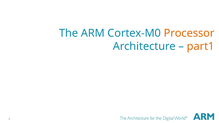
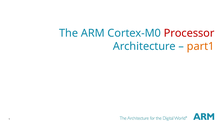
Processor colour: orange -> red
